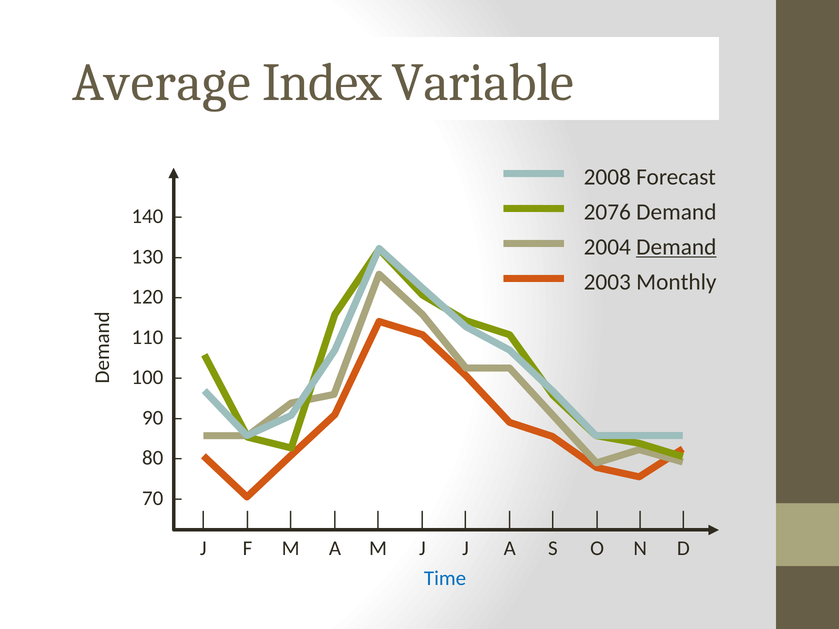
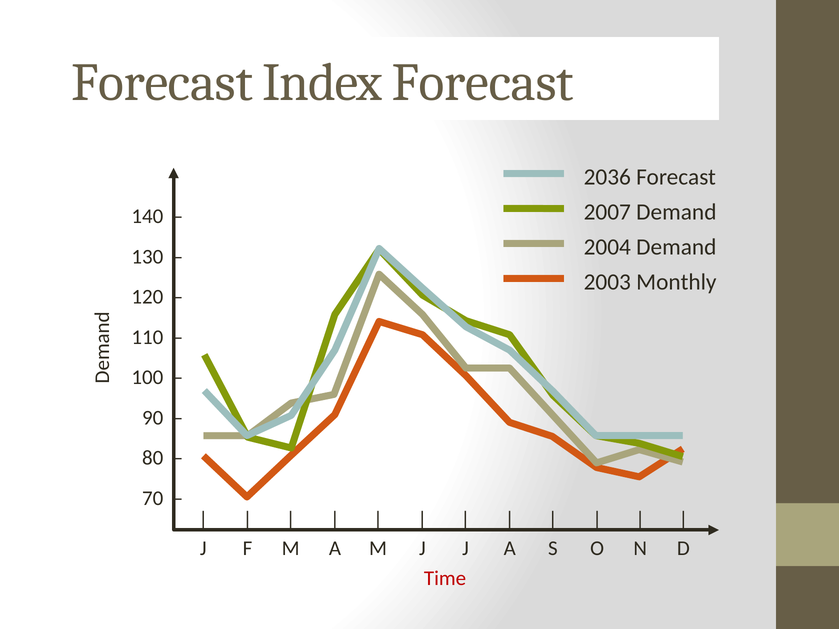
Average at (162, 82): Average -> Forecast
Index Variable: Variable -> Forecast
2008: 2008 -> 2036
2076: 2076 -> 2007
Demand at (676, 247) underline: present -> none
Time colour: blue -> red
